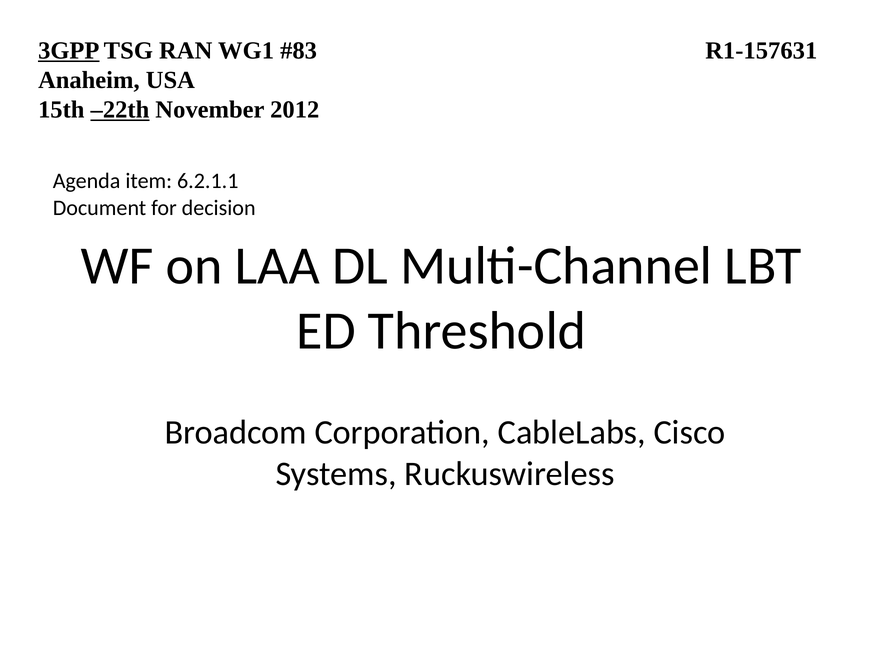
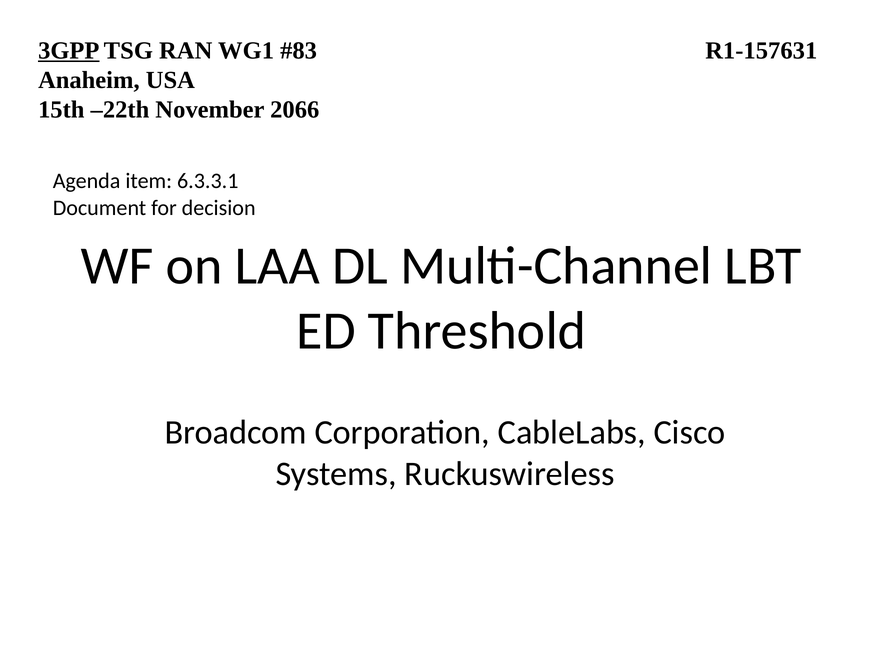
–22th underline: present -> none
2012: 2012 -> 2066
6.2.1.1: 6.2.1.1 -> 6.3.3.1
